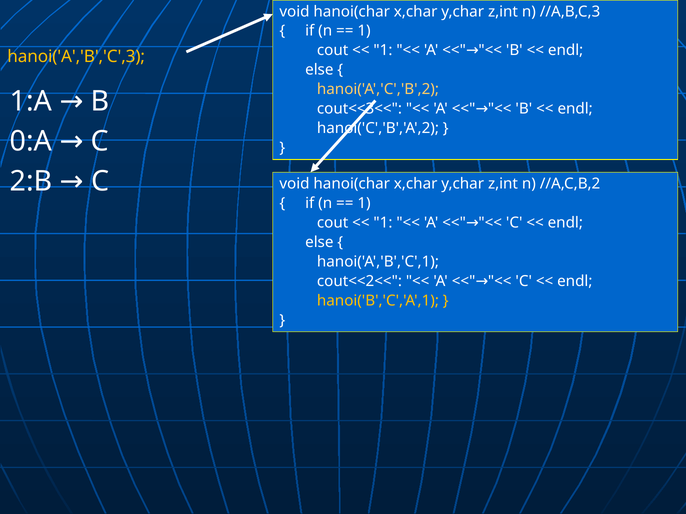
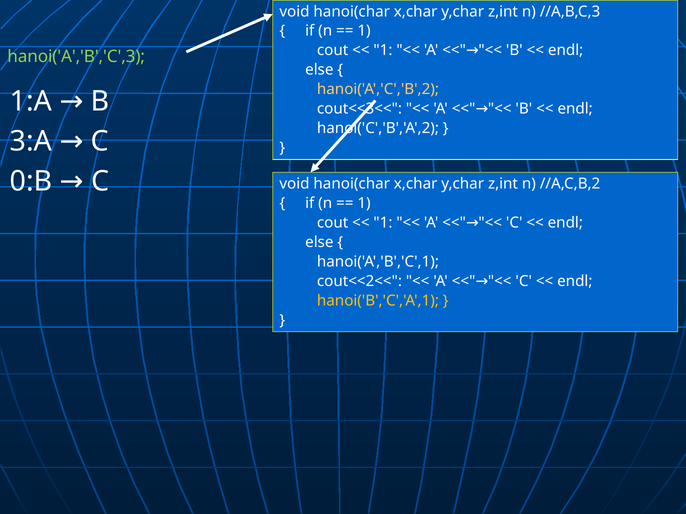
hanoi('A','B','C',3 colour: yellow -> light green
0:A: 0:A -> 3:A
2:B: 2:B -> 0:B
